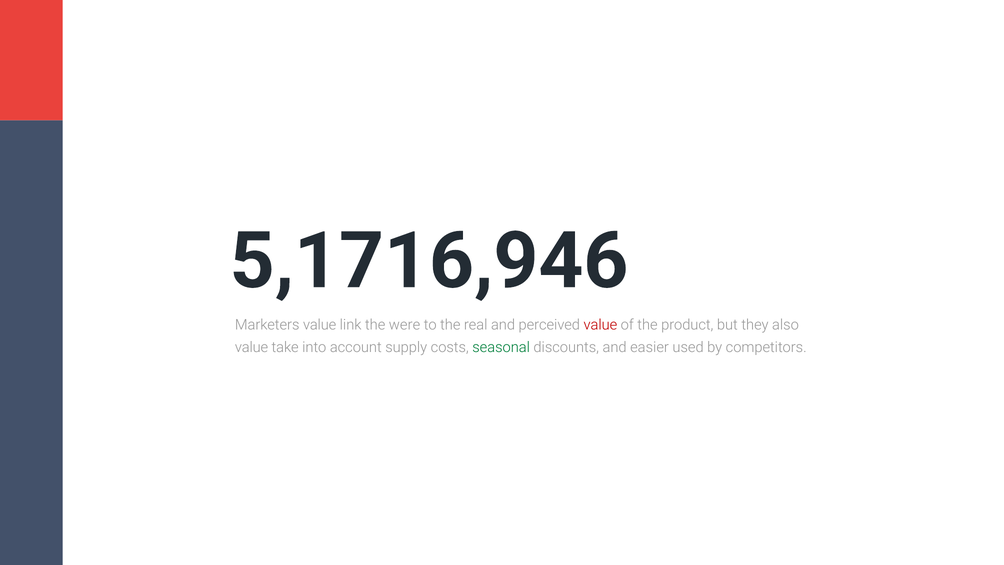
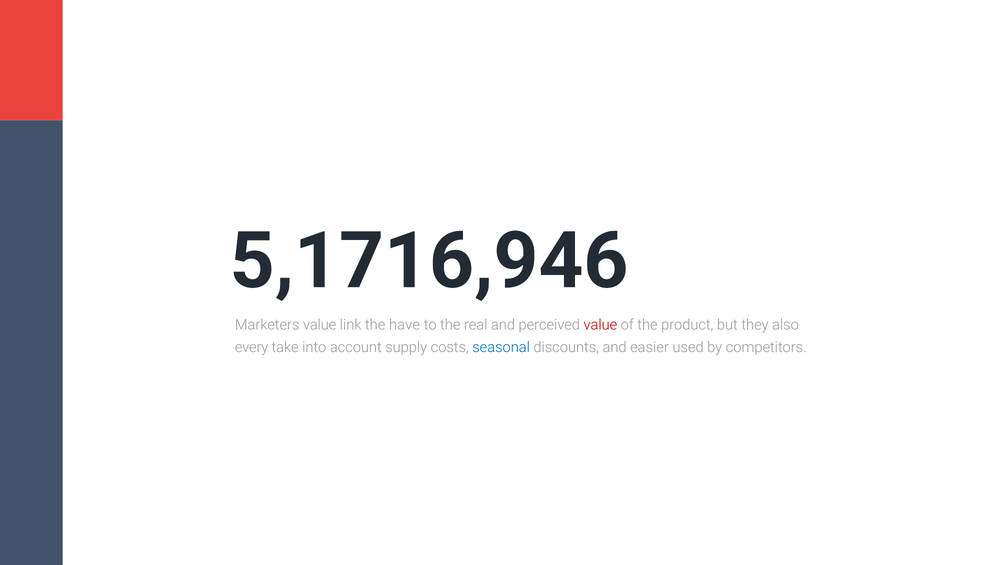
were: were -> have
value at (252, 347): value -> every
seasonal colour: green -> blue
